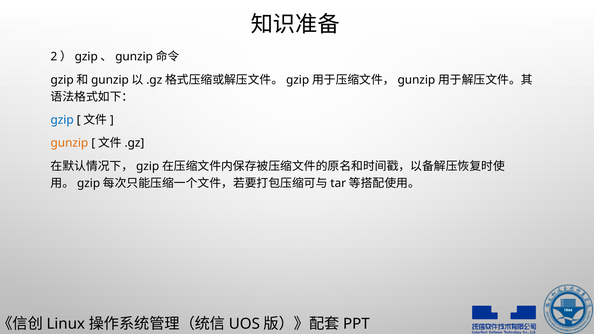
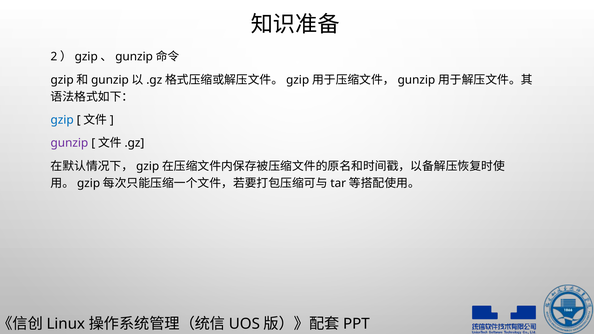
gunzip colour: orange -> purple
